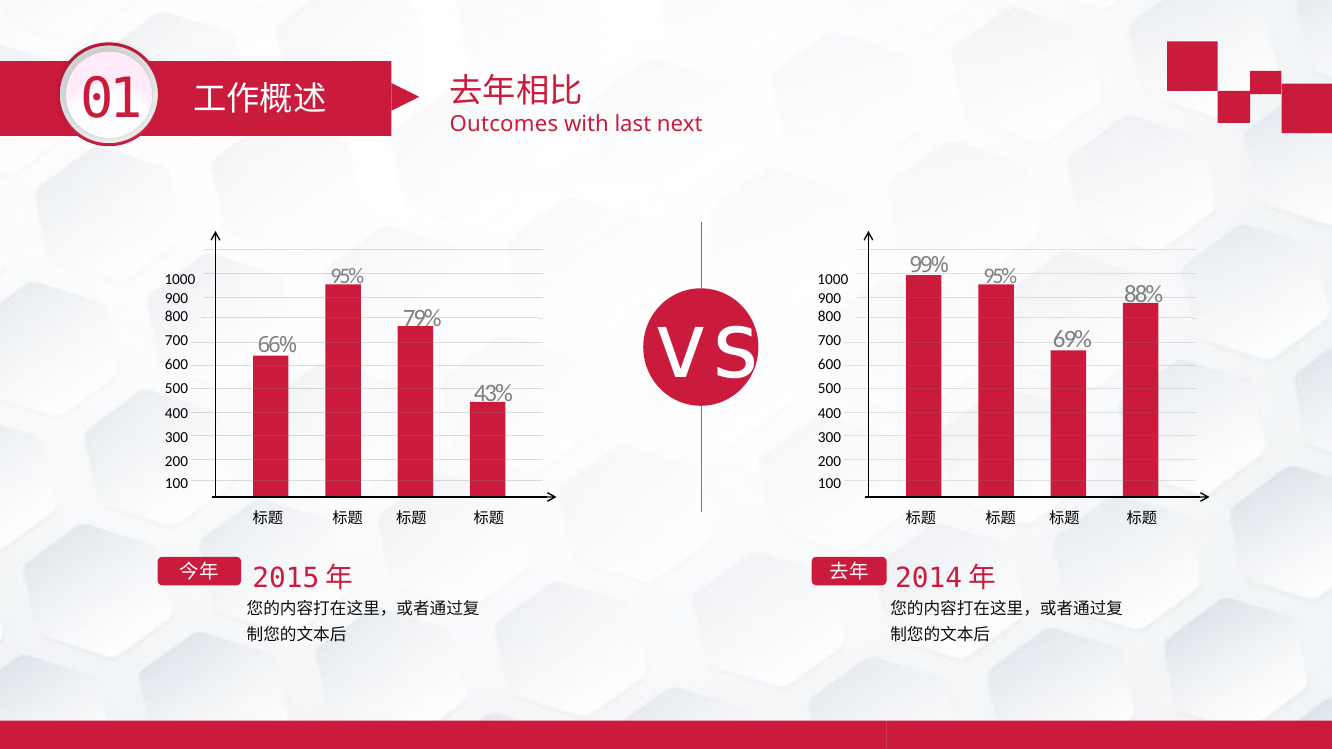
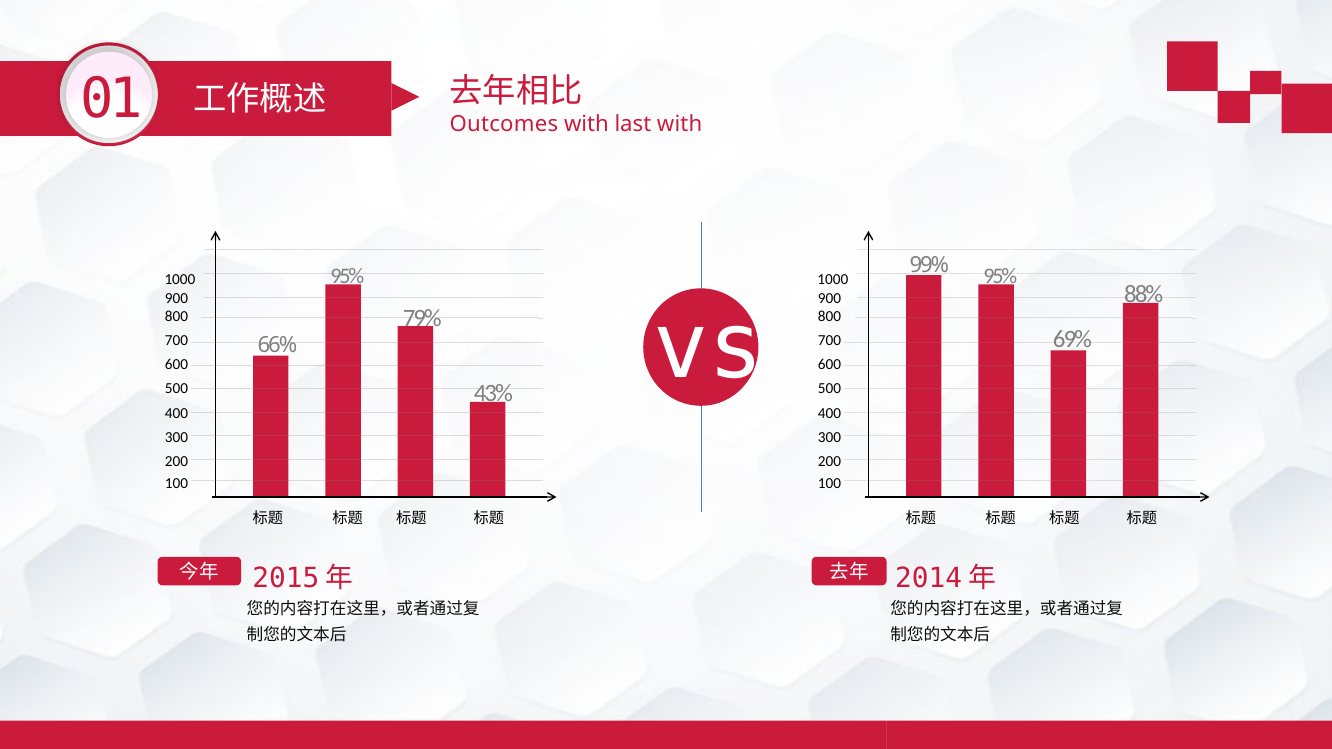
last next: next -> with
